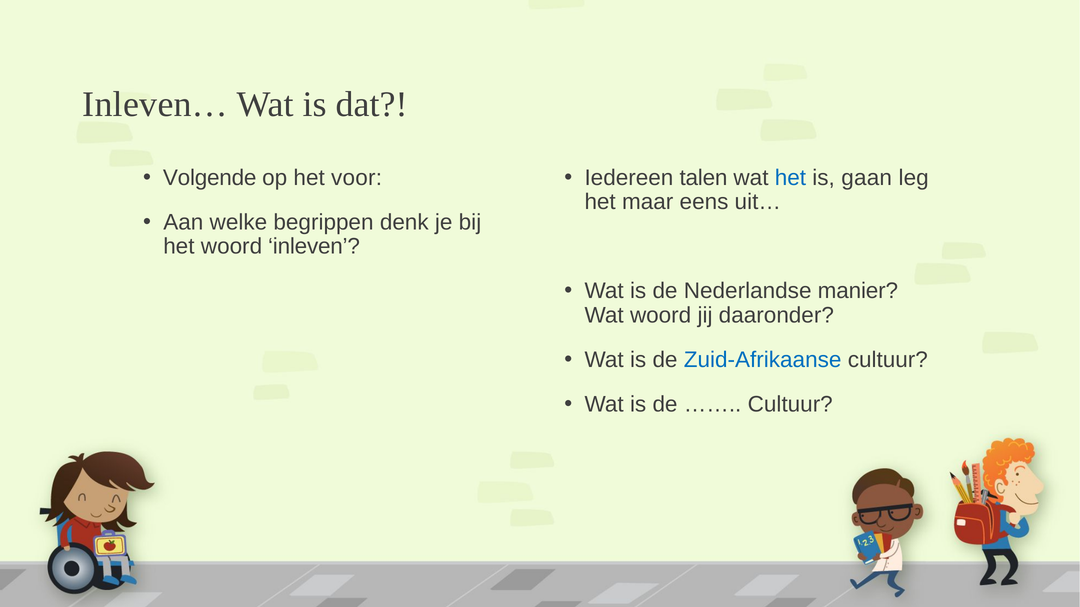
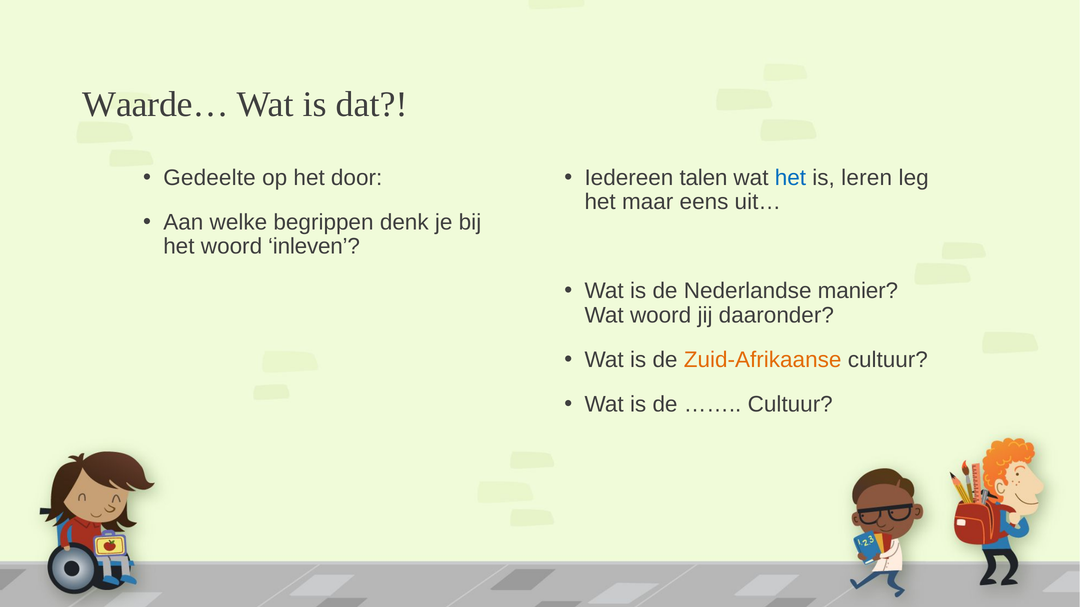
Inleven…: Inleven… -> Waarde…
Volgende: Volgende -> Gedeelte
voor: voor -> door
gaan: gaan -> leren
Zuid-Afrikaanse colour: blue -> orange
